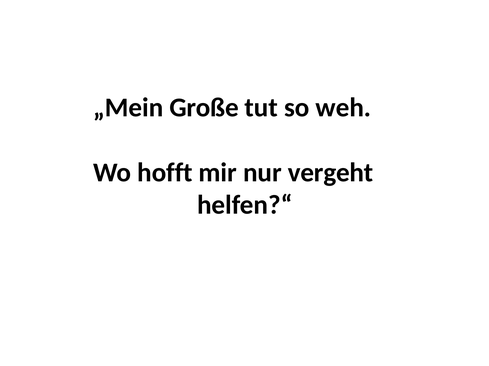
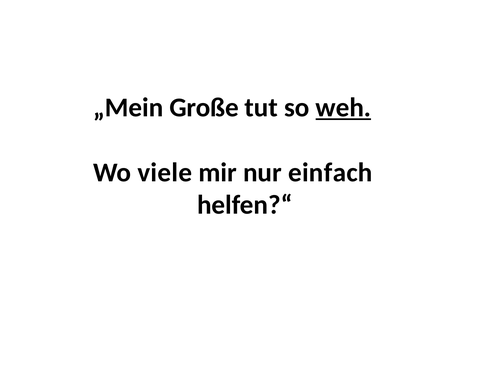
weh underline: none -> present
hofft: hofft -> viele
vergeht: vergeht -> einfach
